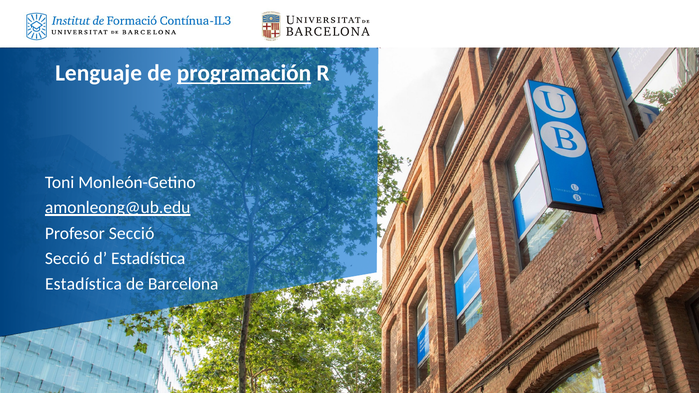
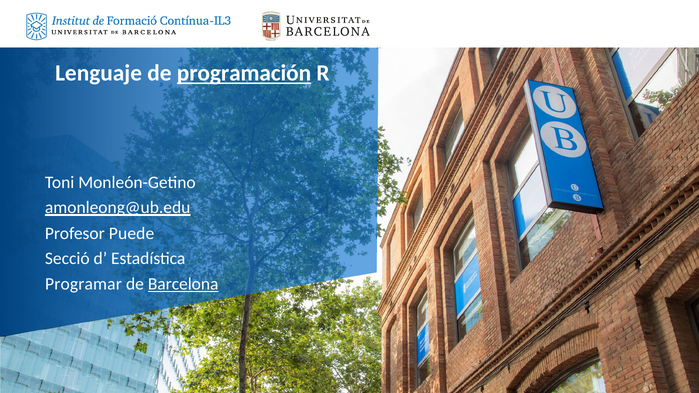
Profesor Secció: Secció -> Puede
Estadística at (83, 284): Estadística -> Programar
Barcelona underline: none -> present
